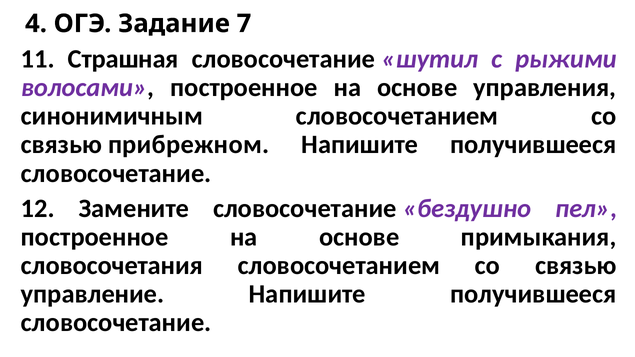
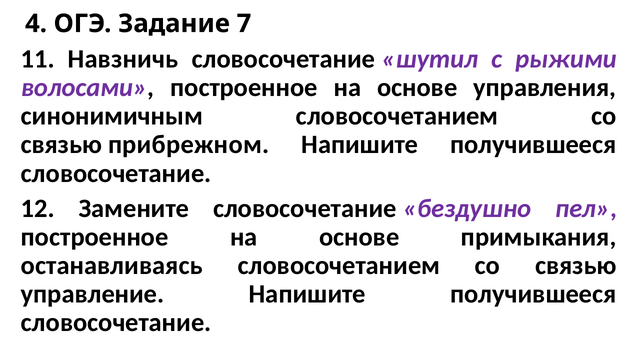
Страшная: Страшная -> Навзничь
словосочетания: словосочетания -> останавливаясь
